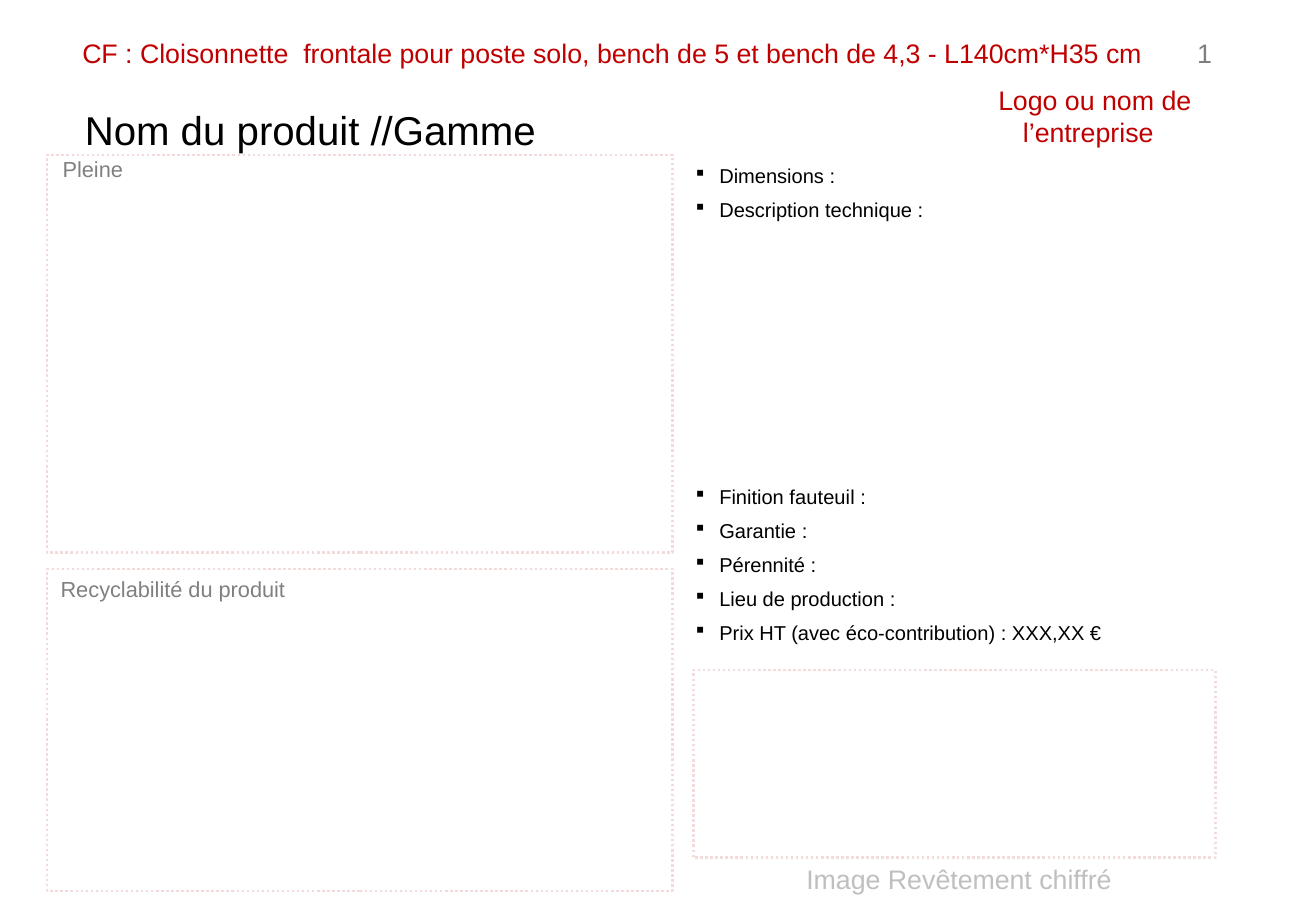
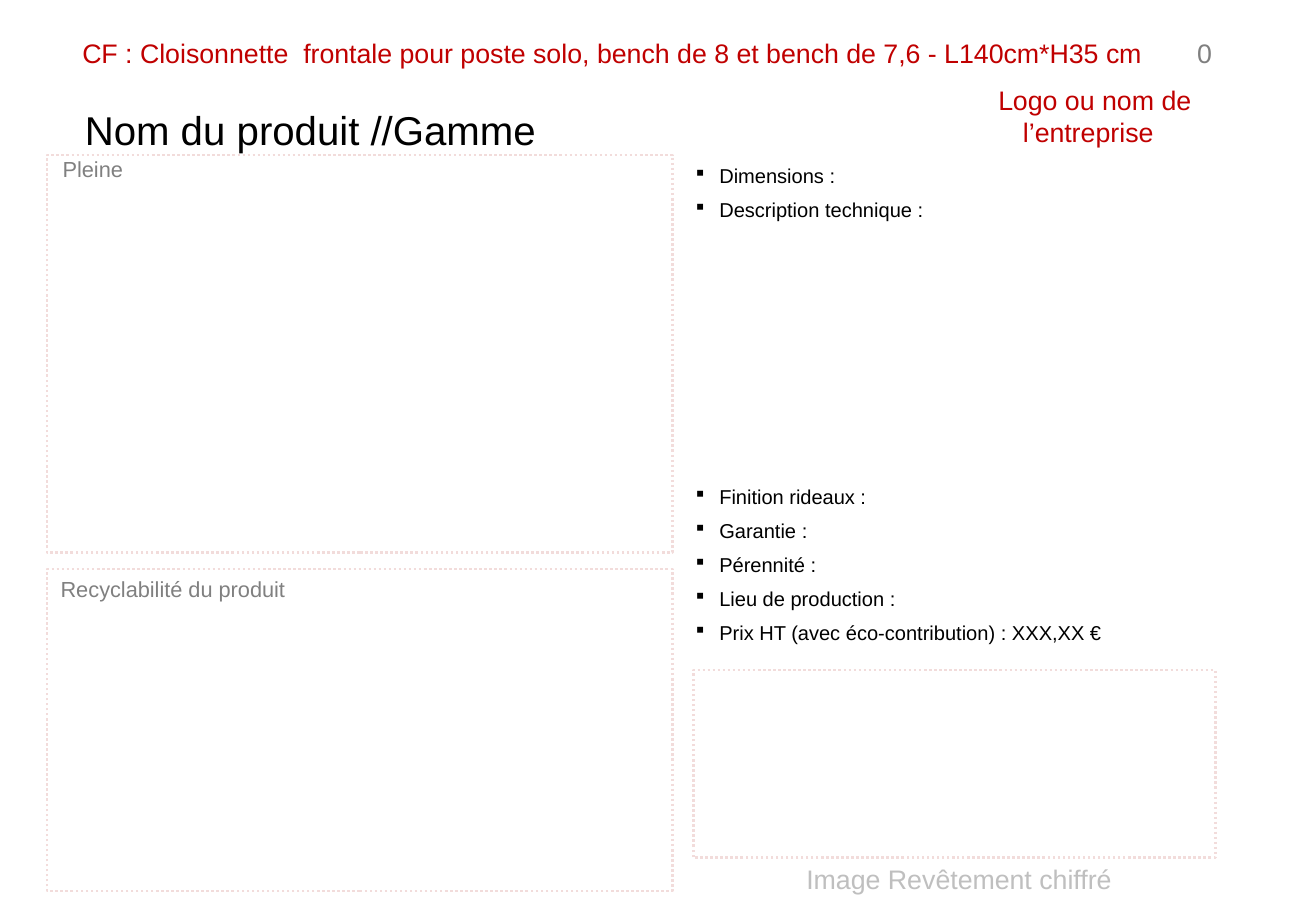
5: 5 -> 8
4,3: 4,3 -> 7,6
1: 1 -> 0
fauteuil: fauteuil -> rideaux
